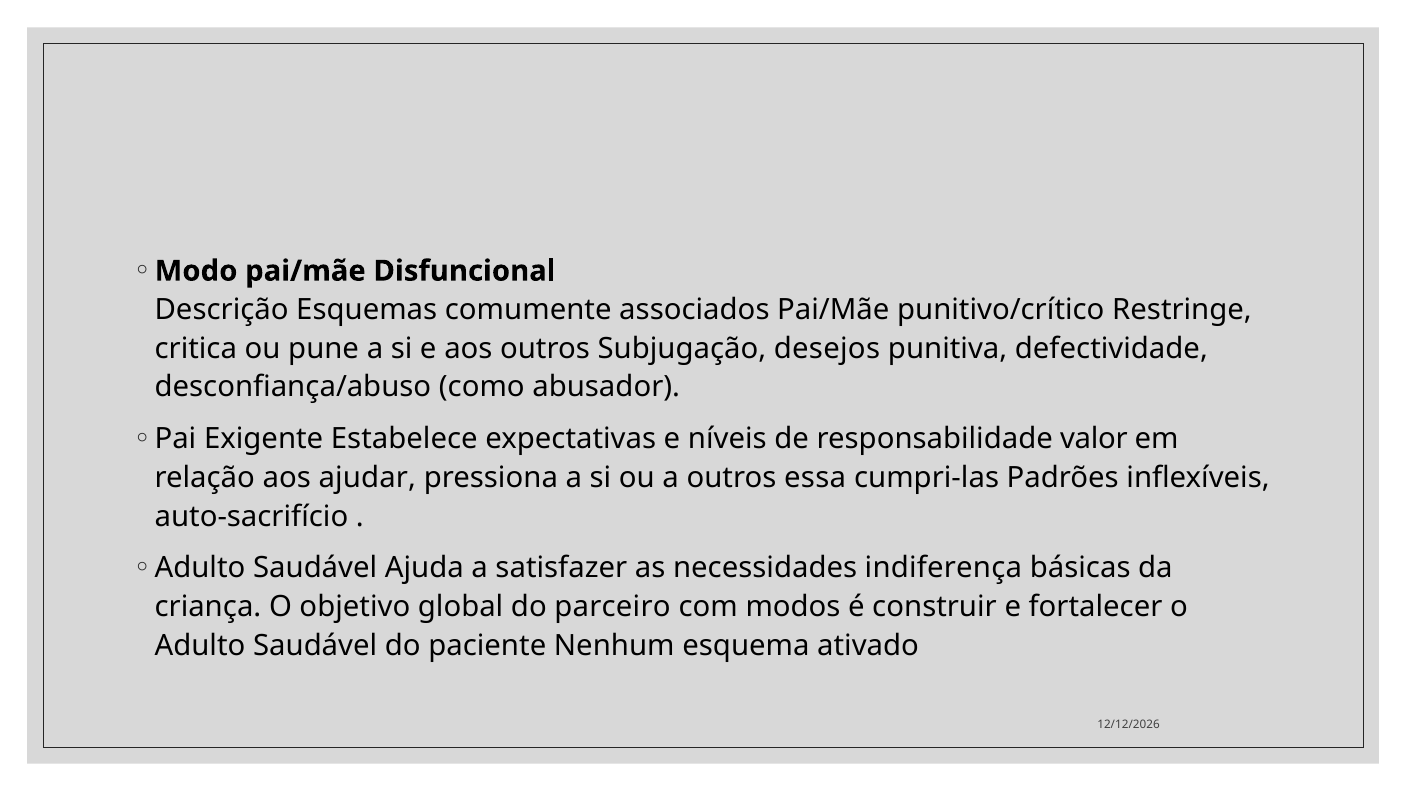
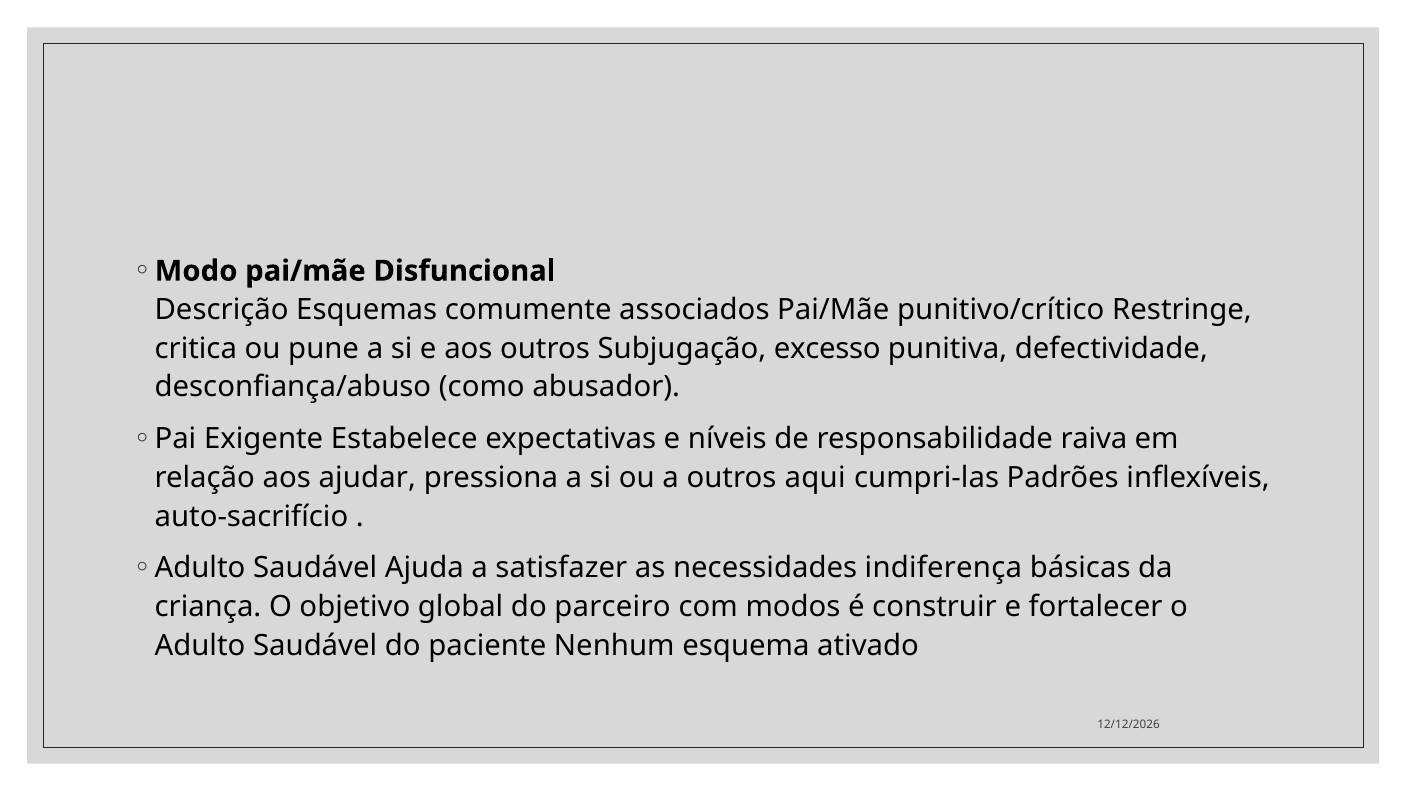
desejos: desejos -> excesso
valor: valor -> raiva
essa: essa -> aqui
